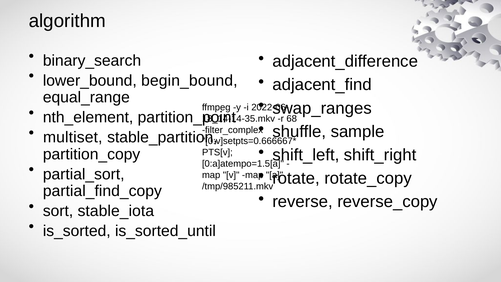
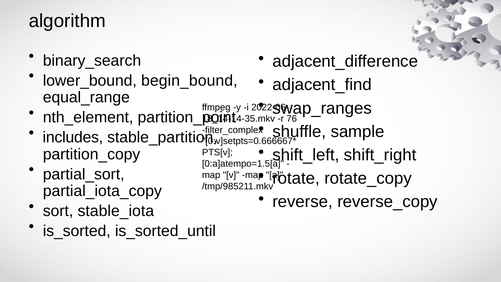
68: 68 -> 76
multiset: multiset -> includes
partial_find_copy: partial_find_copy -> partial_iota_copy
